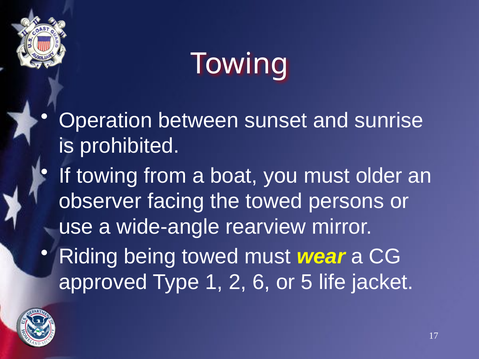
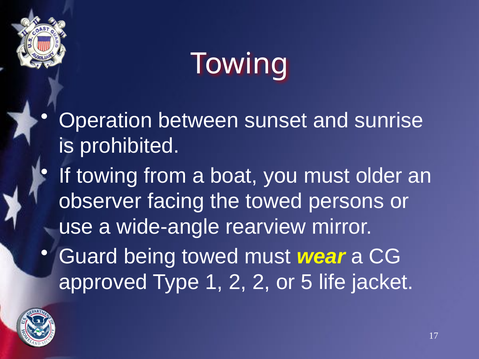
Riding: Riding -> Guard
2 6: 6 -> 2
